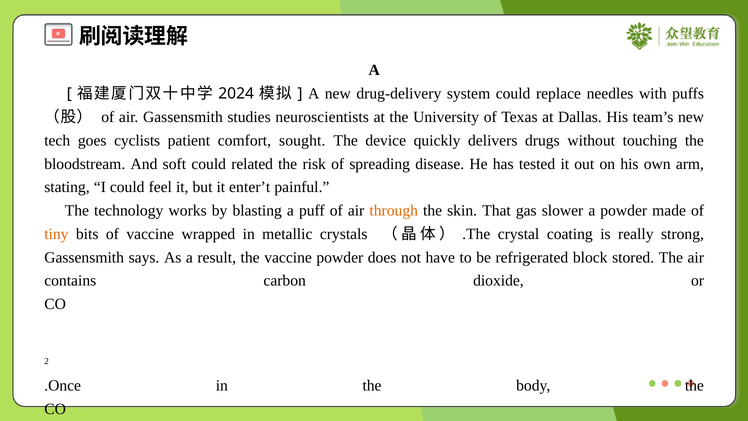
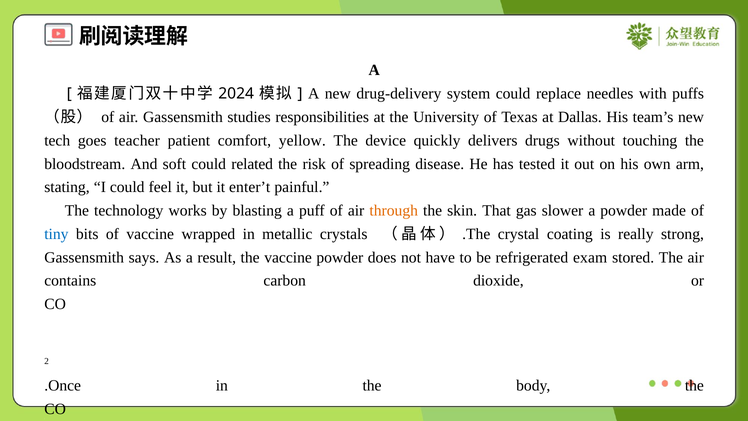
neuroscientists: neuroscientists -> responsibilities
cyclists: cyclists -> teacher
sought: sought -> yellow
tiny colour: orange -> blue
block: block -> exam
